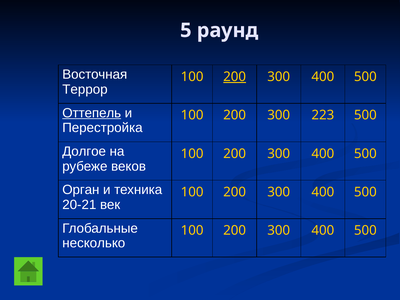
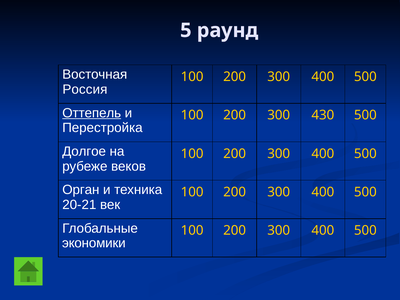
200 at (235, 77) underline: present -> none
Террор: Террор -> Россия
223: 223 -> 430
несколько: несколько -> экономики
